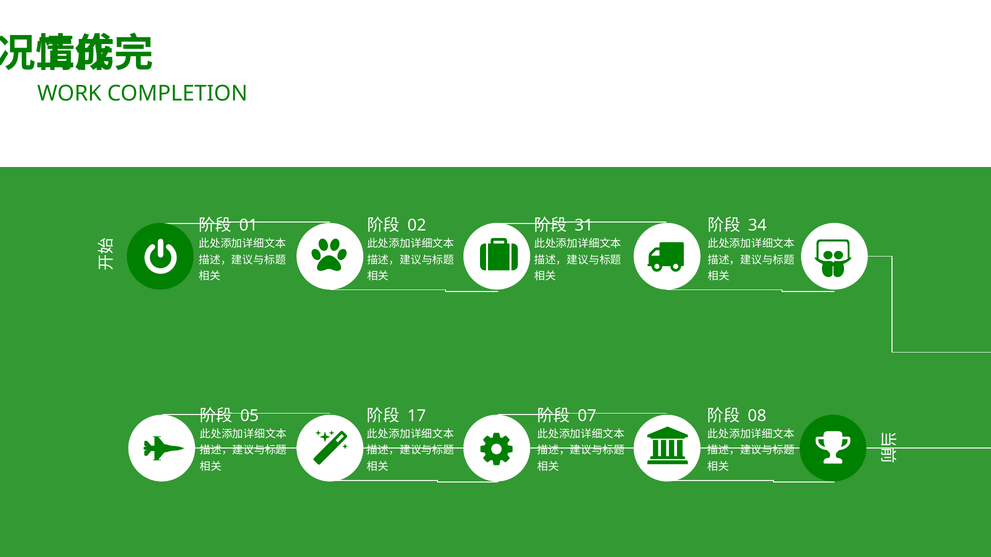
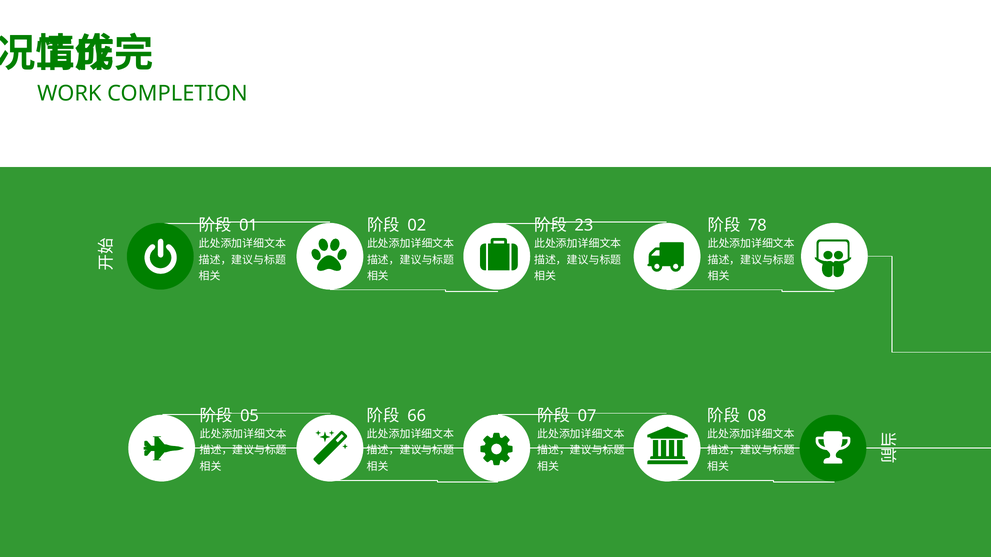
31: 31 -> 23
34: 34 -> 78
17: 17 -> 66
